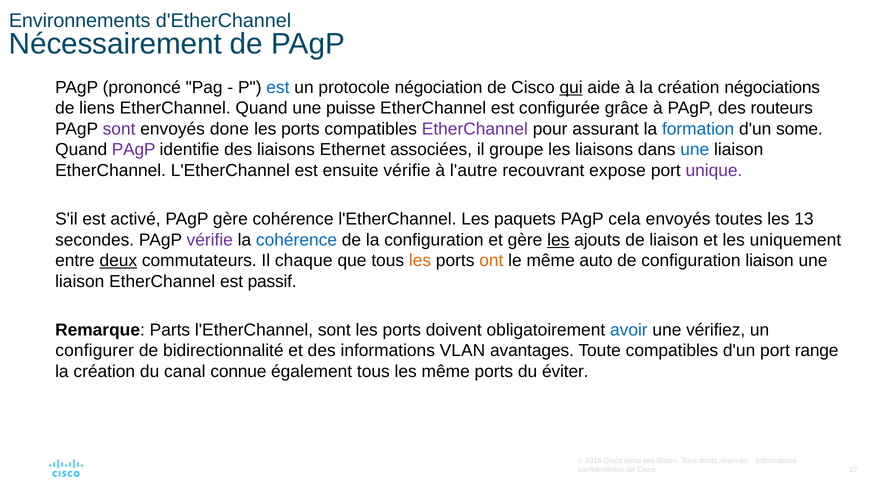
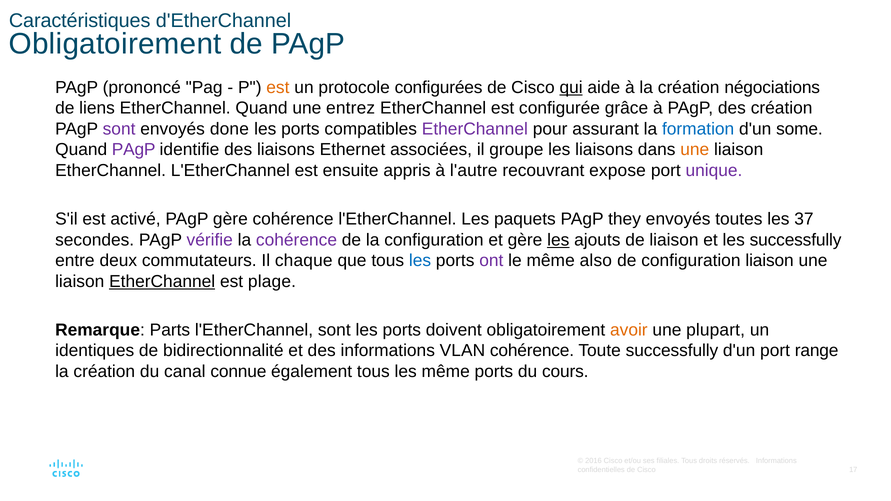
Environnements: Environnements -> Caractéristiques
Nécessairement at (115, 44): Nécessairement -> Obligatoirement
est at (278, 87) colour: blue -> orange
négociation: négociation -> configurées
puisse: puisse -> entrez
des routeurs: routeurs -> création
une at (695, 150) colour: blue -> orange
ensuite vérifie: vérifie -> appris
cela: cela -> they
13: 13 -> 37
cohérence at (296, 240) colour: blue -> purple
les uniquement: uniquement -> successfully
deux underline: present -> none
les at (420, 261) colour: orange -> blue
ont colour: orange -> purple
auto: auto -> also
EtherChannel at (162, 282) underline: none -> present
passif: passif -> plage
avoir colour: blue -> orange
vérifiez: vérifiez -> plupart
configurer: configurer -> identiques
VLAN avantages: avantages -> cohérence
Toute compatibles: compatibles -> successfully
éviter: éviter -> cours
